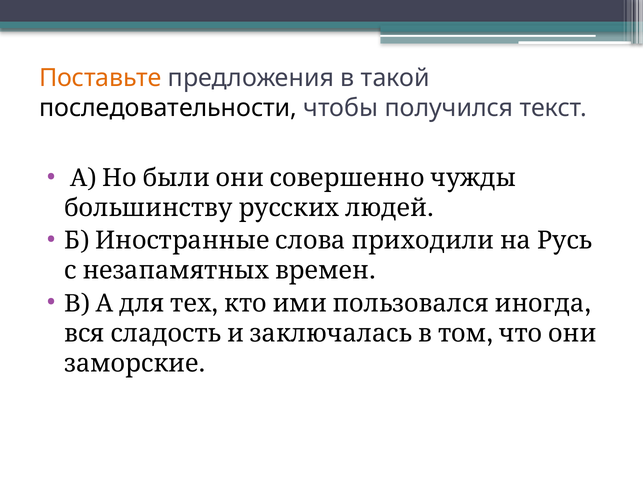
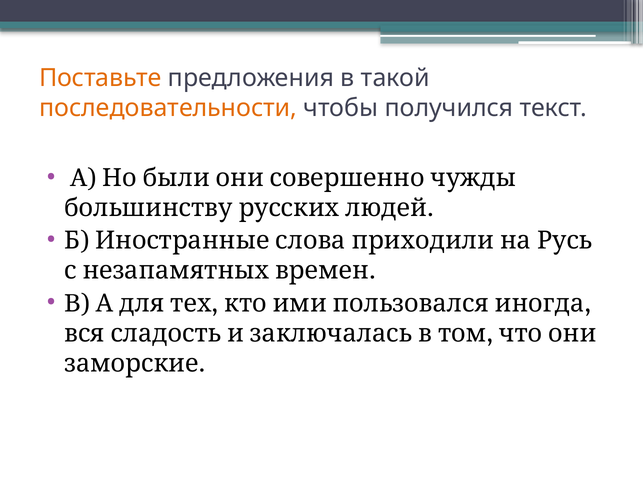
последовательности colour: black -> orange
